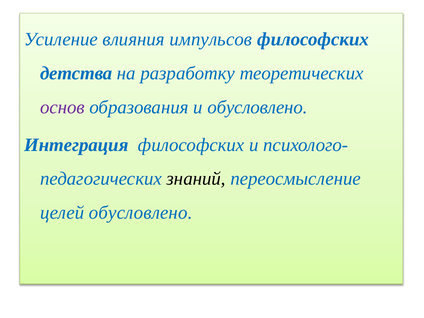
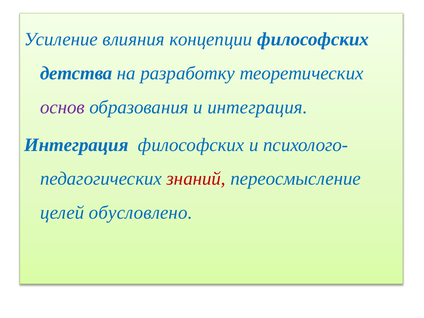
импульсов: импульсов -> концепции
и обусловлено: обусловлено -> интеграция
знаний colour: black -> red
